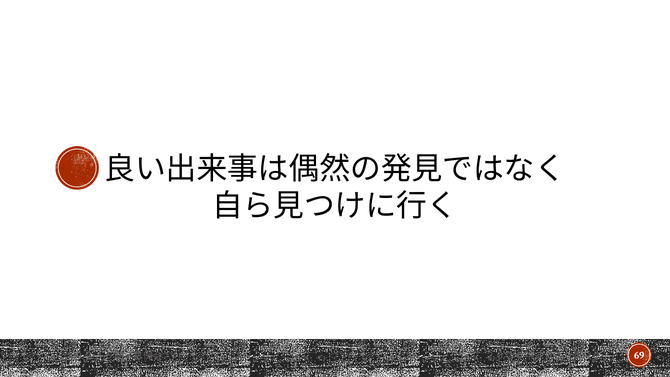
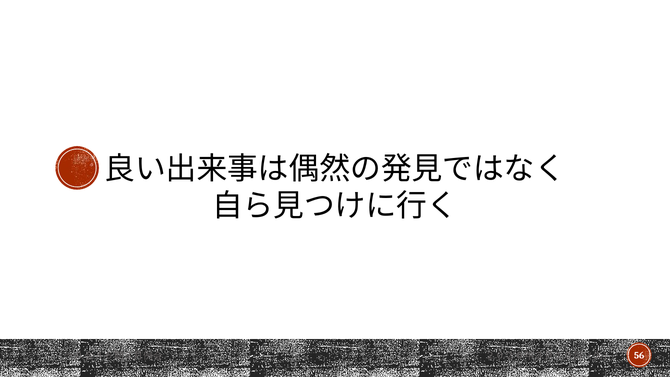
69: 69 -> 56
